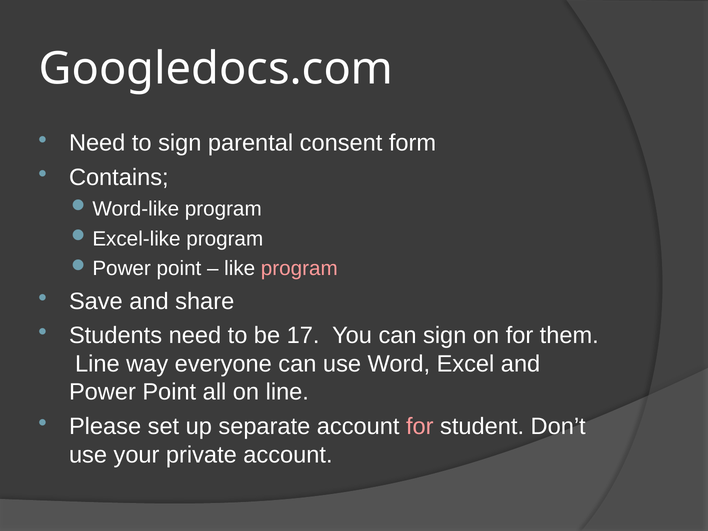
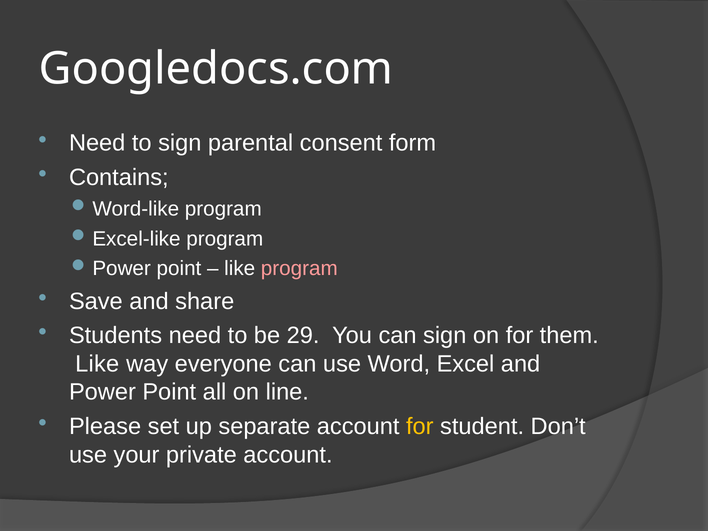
17: 17 -> 29
Line at (97, 364): Line -> Like
for at (420, 426) colour: pink -> yellow
